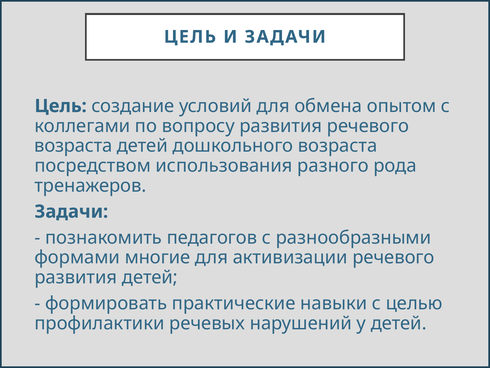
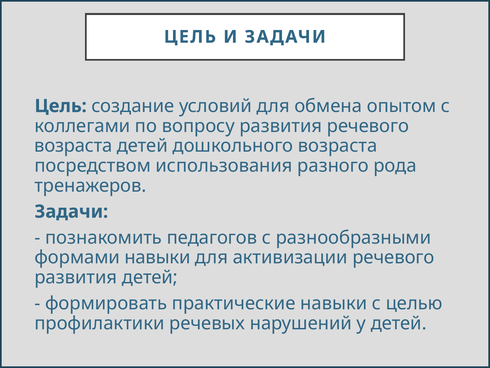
формами многие: многие -> навыки
